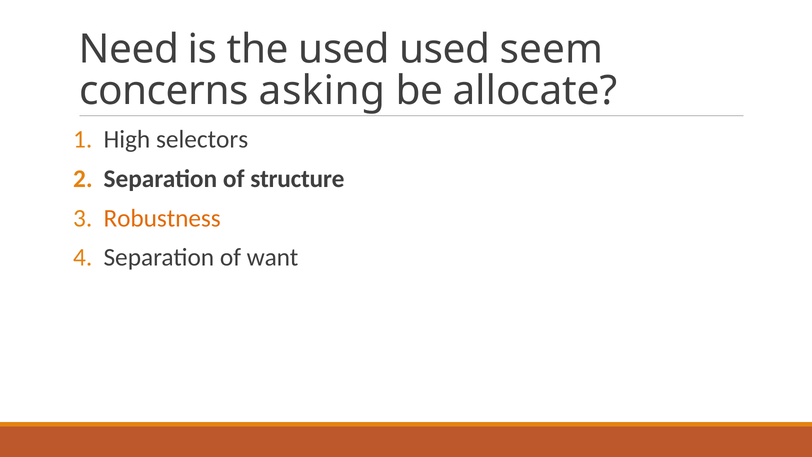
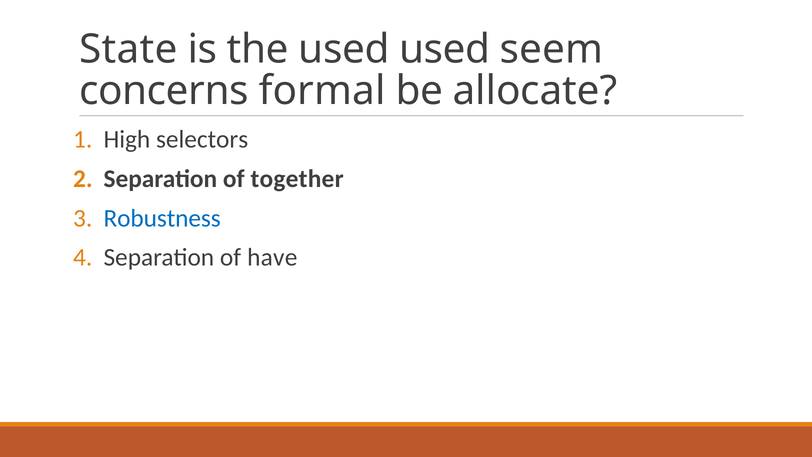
Need: Need -> State
asking: asking -> formal
structure: structure -> together
Robustness colour: orange -> blue
want: want -> have
